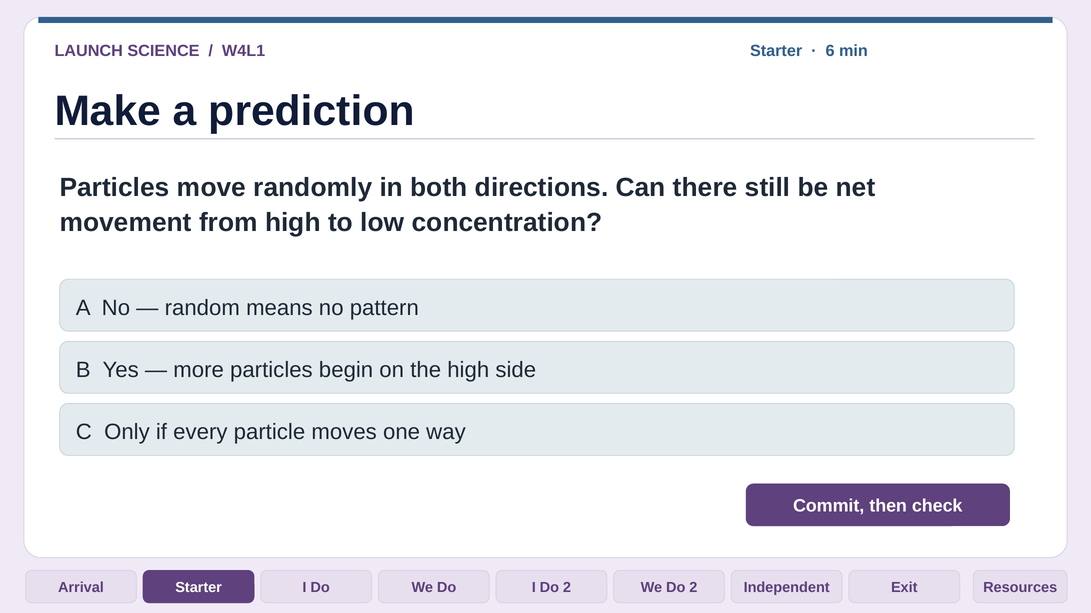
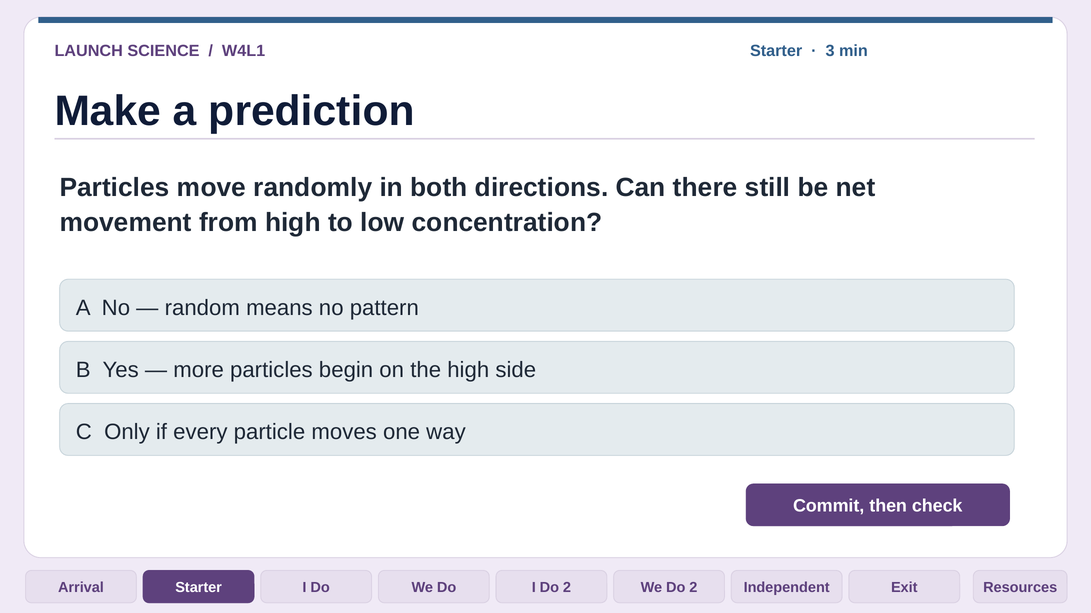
6: 6 -> 3
